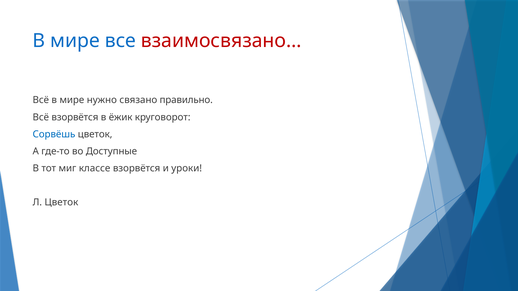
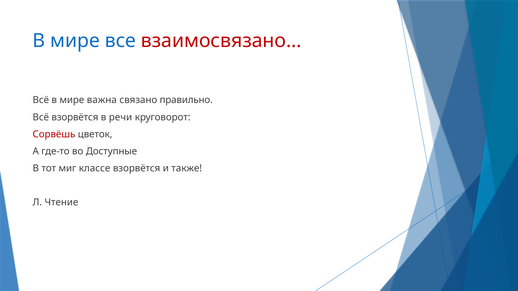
нужно: нужно -> важна
ёжик: ёжик -> речи
Сорвёшь colour: blue -> red
уроки: уроки -> также
Л Цветок: Цветок -> Чтение
